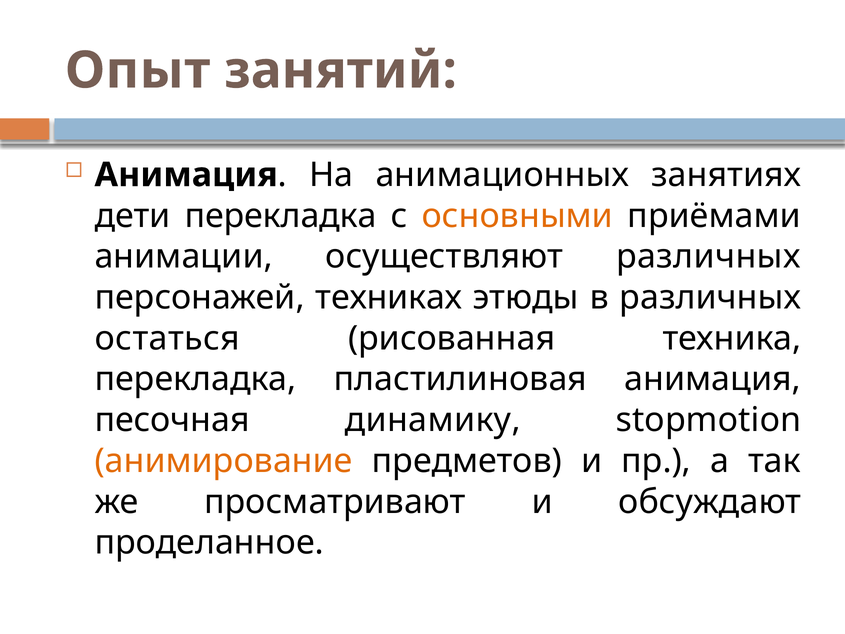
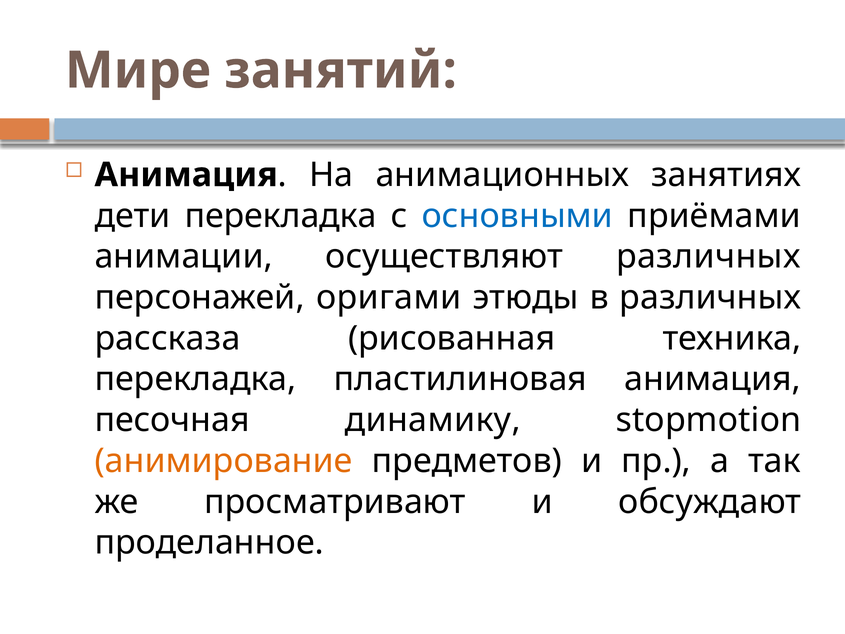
Опыт: Опыт -> Мире
основными colour: orange -> blue
техниках: техниках -> оригами
остаться: остаться -> рассказа
